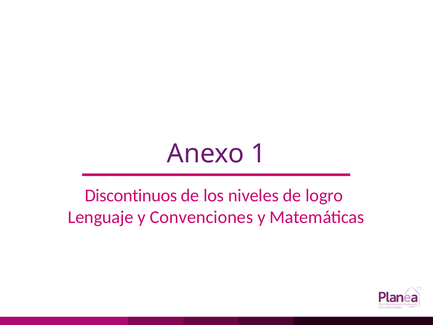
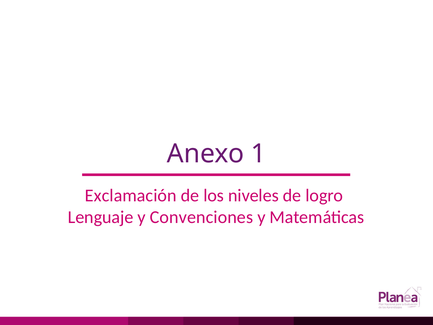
Discontinuos: Discontinuos -> Exclamación
